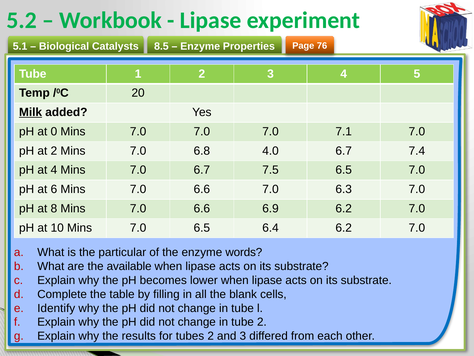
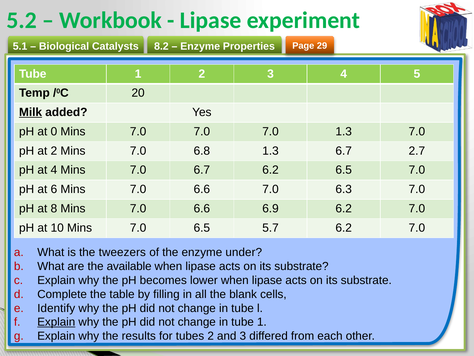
8.5: 8.5 -> 8.2
76: 76 -> 29
7.0 7.1: 7.1 -> 1.3
6.8 4.0: 4.0 -> 1.3
7.4: 7.4 -> 2.7
6.7 7.5: 7.5 -> 6.2
6.4: 6.4 -> 5.7
particular: particular -> tweezers
words: words -> under
Explain at (56, 322) underline: none -> present
in tube 2: 2 -> 1
